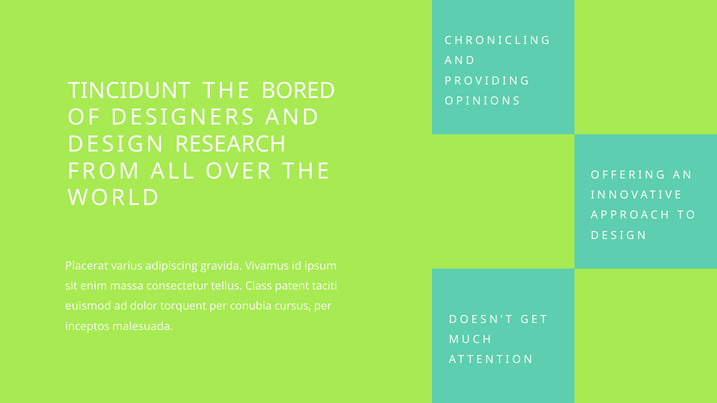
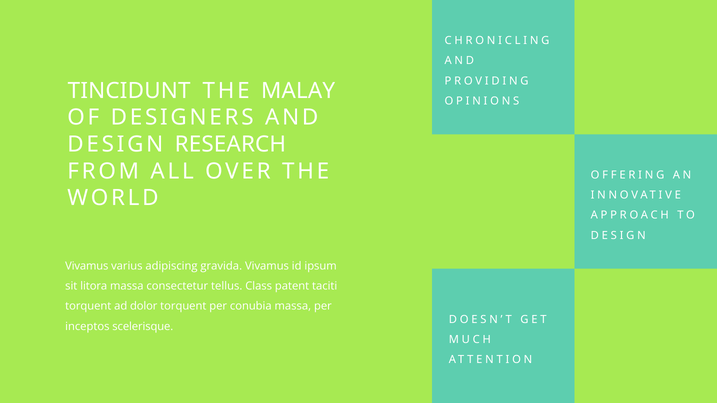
BORED: BORED -> MALAY
Placerat at (87, 266): Placerat -> Vivamus
enim: enim -> litora
euismod at (88, 306): euismod -> torquent
conubia cursus: cursus -> massa
malesuada: malesuada -> scelerisque
